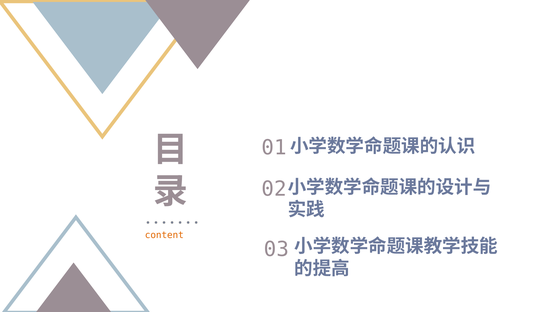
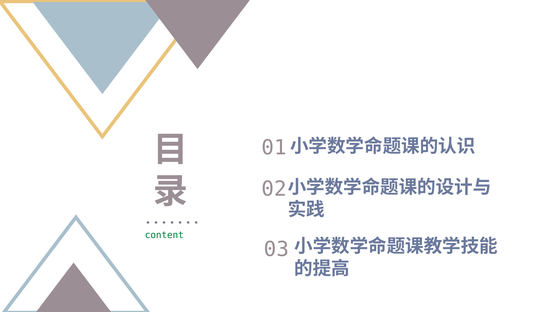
content colour: orange -> green
